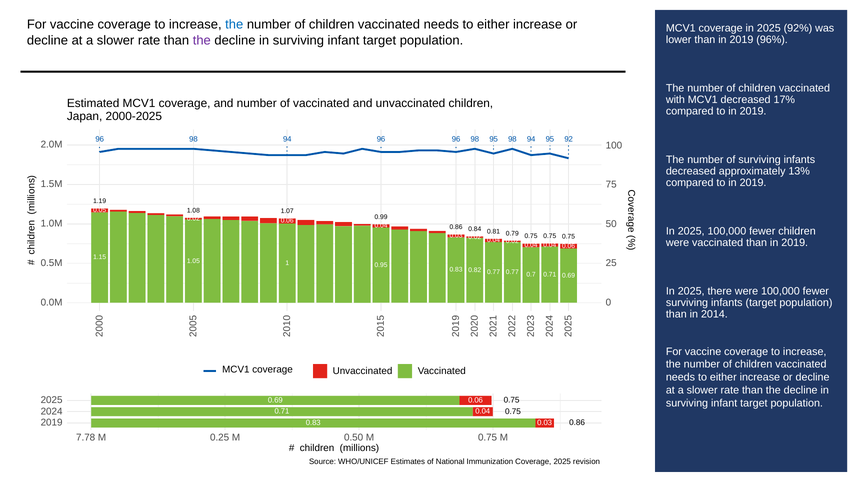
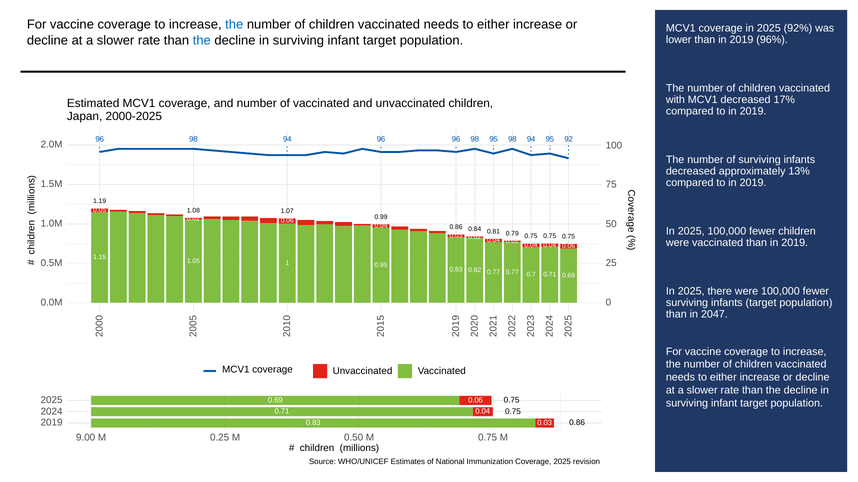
the at (202, 40) colour: purple -> blue
2014: 2014 -> 2047
7.78: 7.78 -> 9.00
